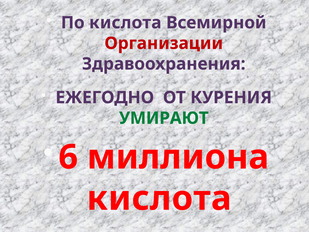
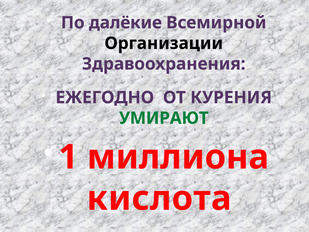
По кислота: кислота -> далёкие
Организации colour: red -> black
6: 6 -> 1
